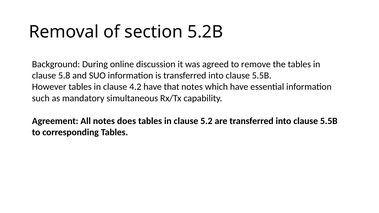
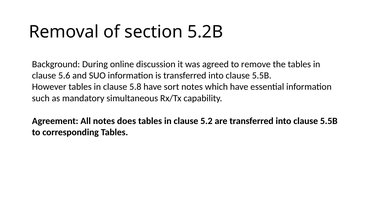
5.8: 5.8 -> 5.6
4.2: 4.2 -> 5.8
that: that -> sort
